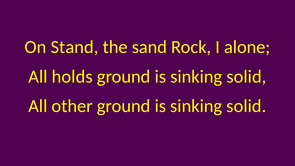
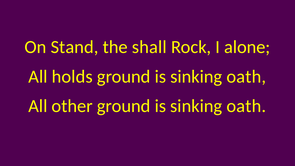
sand: sand -> shall
solid at (246, 76): solid -> oath
solid at (246, 106): solid -> oath
